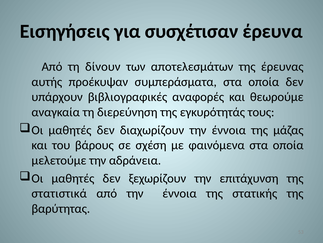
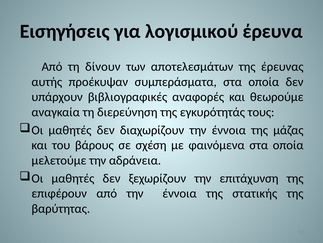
συσχέτισαν: συσχέτισαν -> λογισμικού
στατιστικά: στατιστικά -> επιφέρουν
